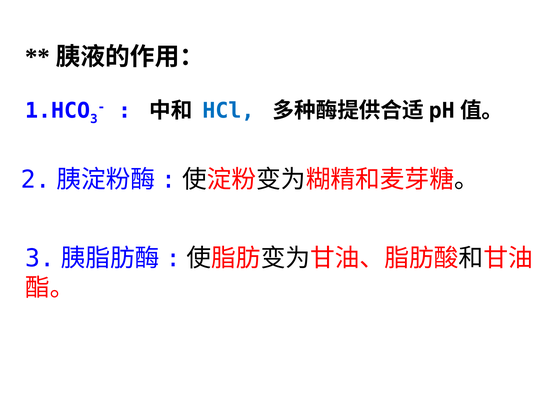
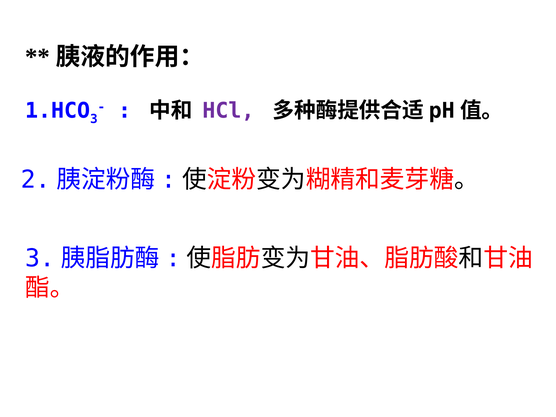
HCl colour: blue -> purple
